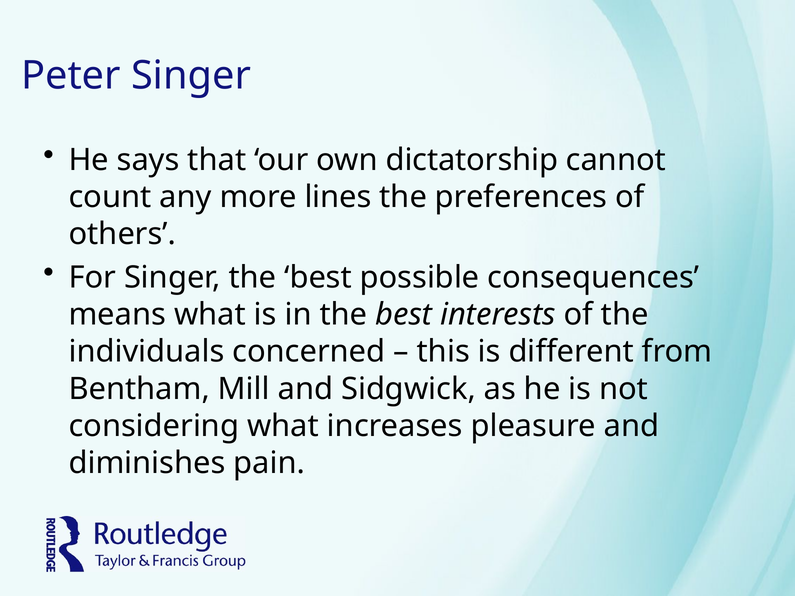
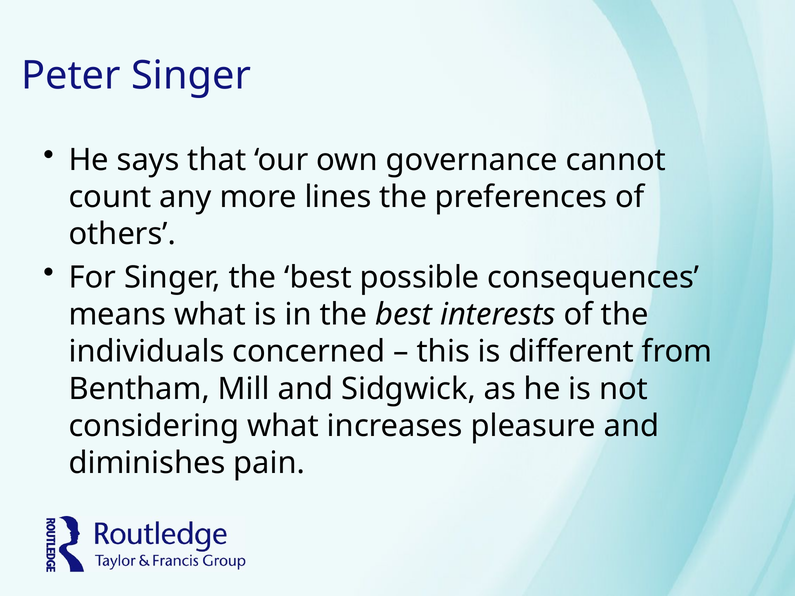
dictatorship: dictatorship -> governance
